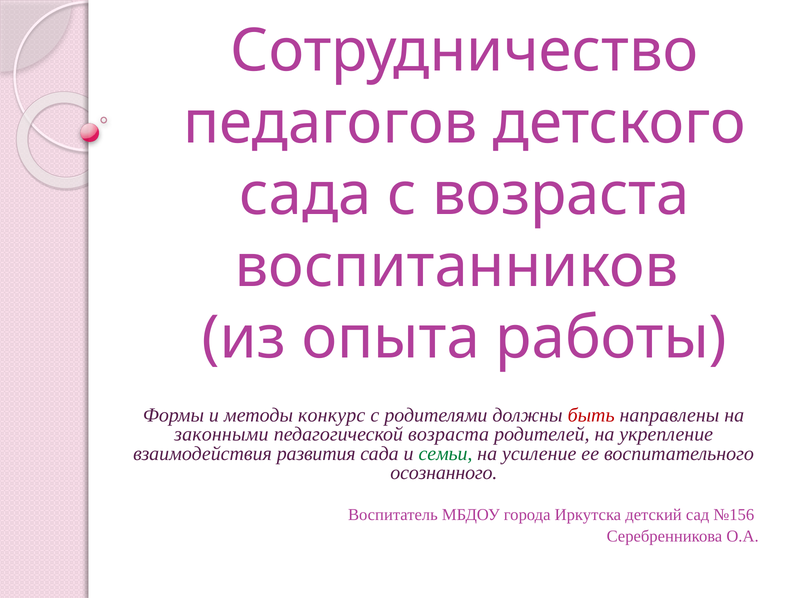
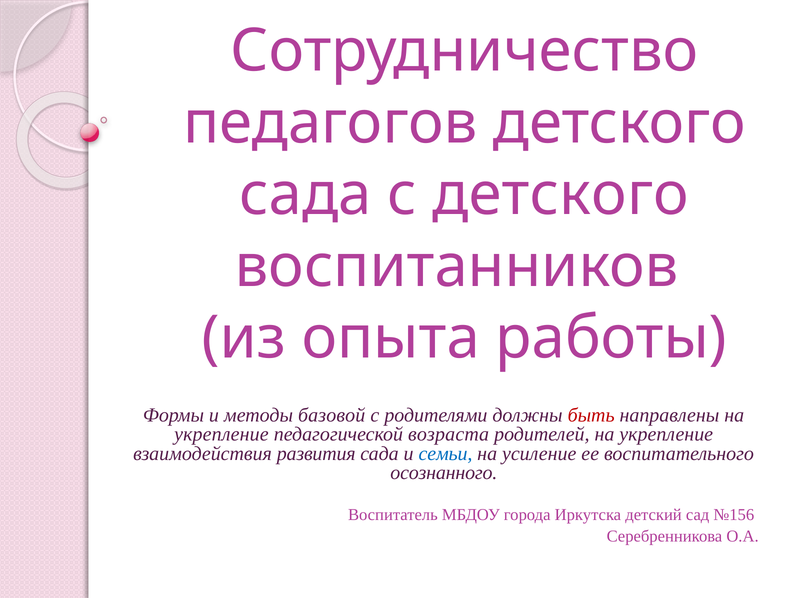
с возраста: возраста -> детского
конкурс: конкурс -> базовой
законными at (221, 435): законными -> укрепление
семьи colour: green -> blue
